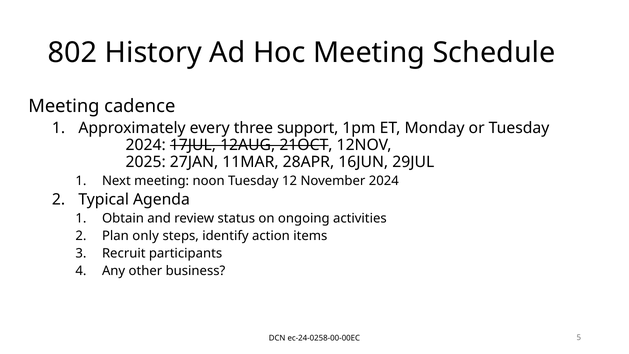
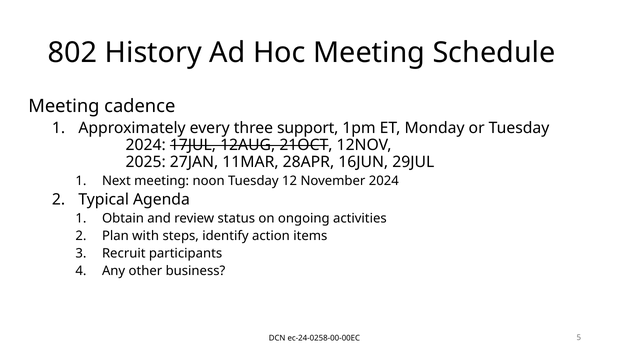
only: only -> with
